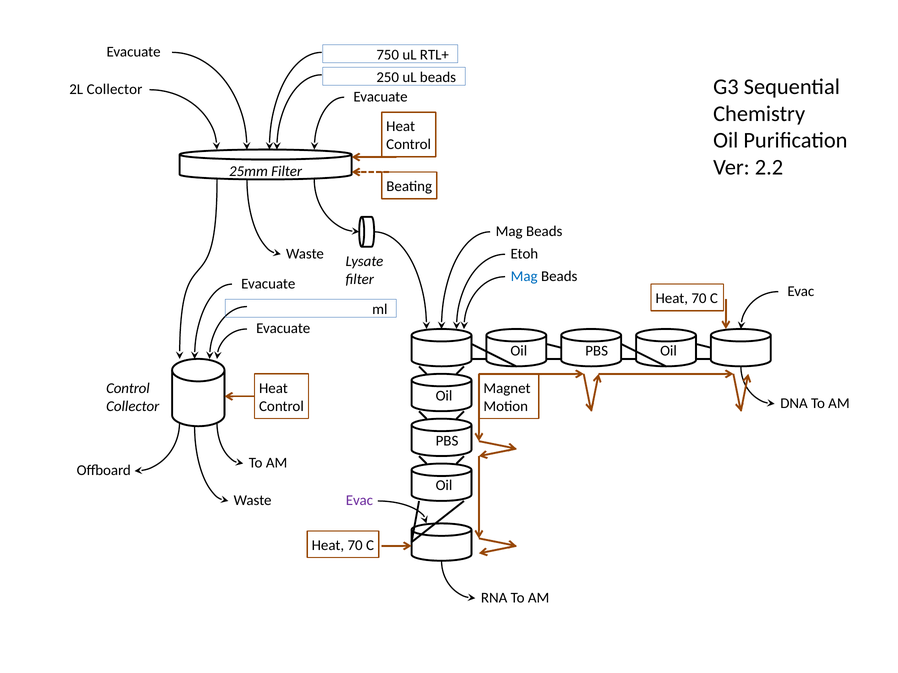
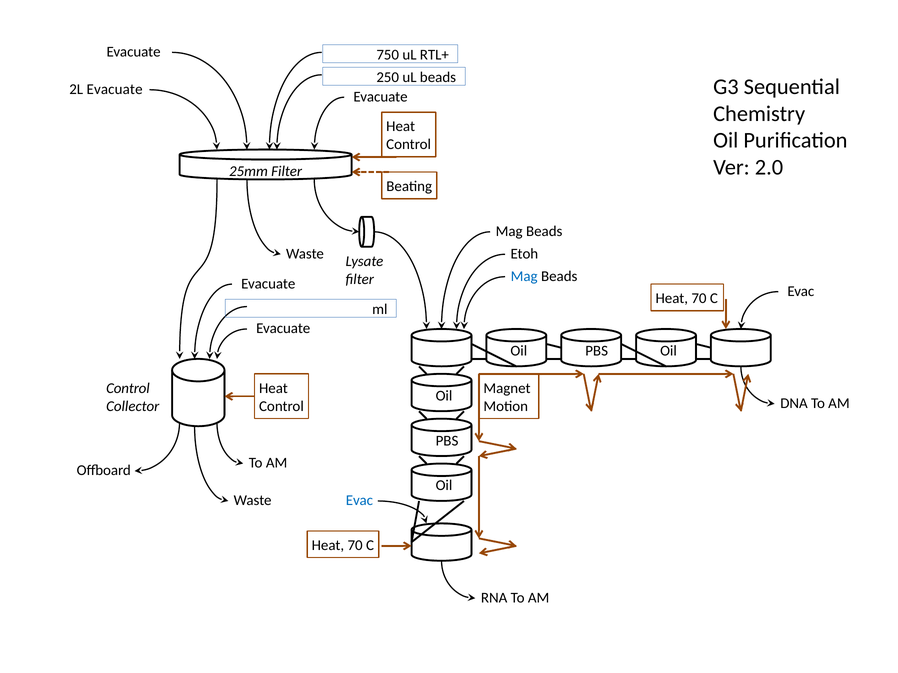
2L Collector: Collector -> Evacuate
2.2: 2.2 -> 2.0
Evac at (359, 501) colour: purple -> blue
